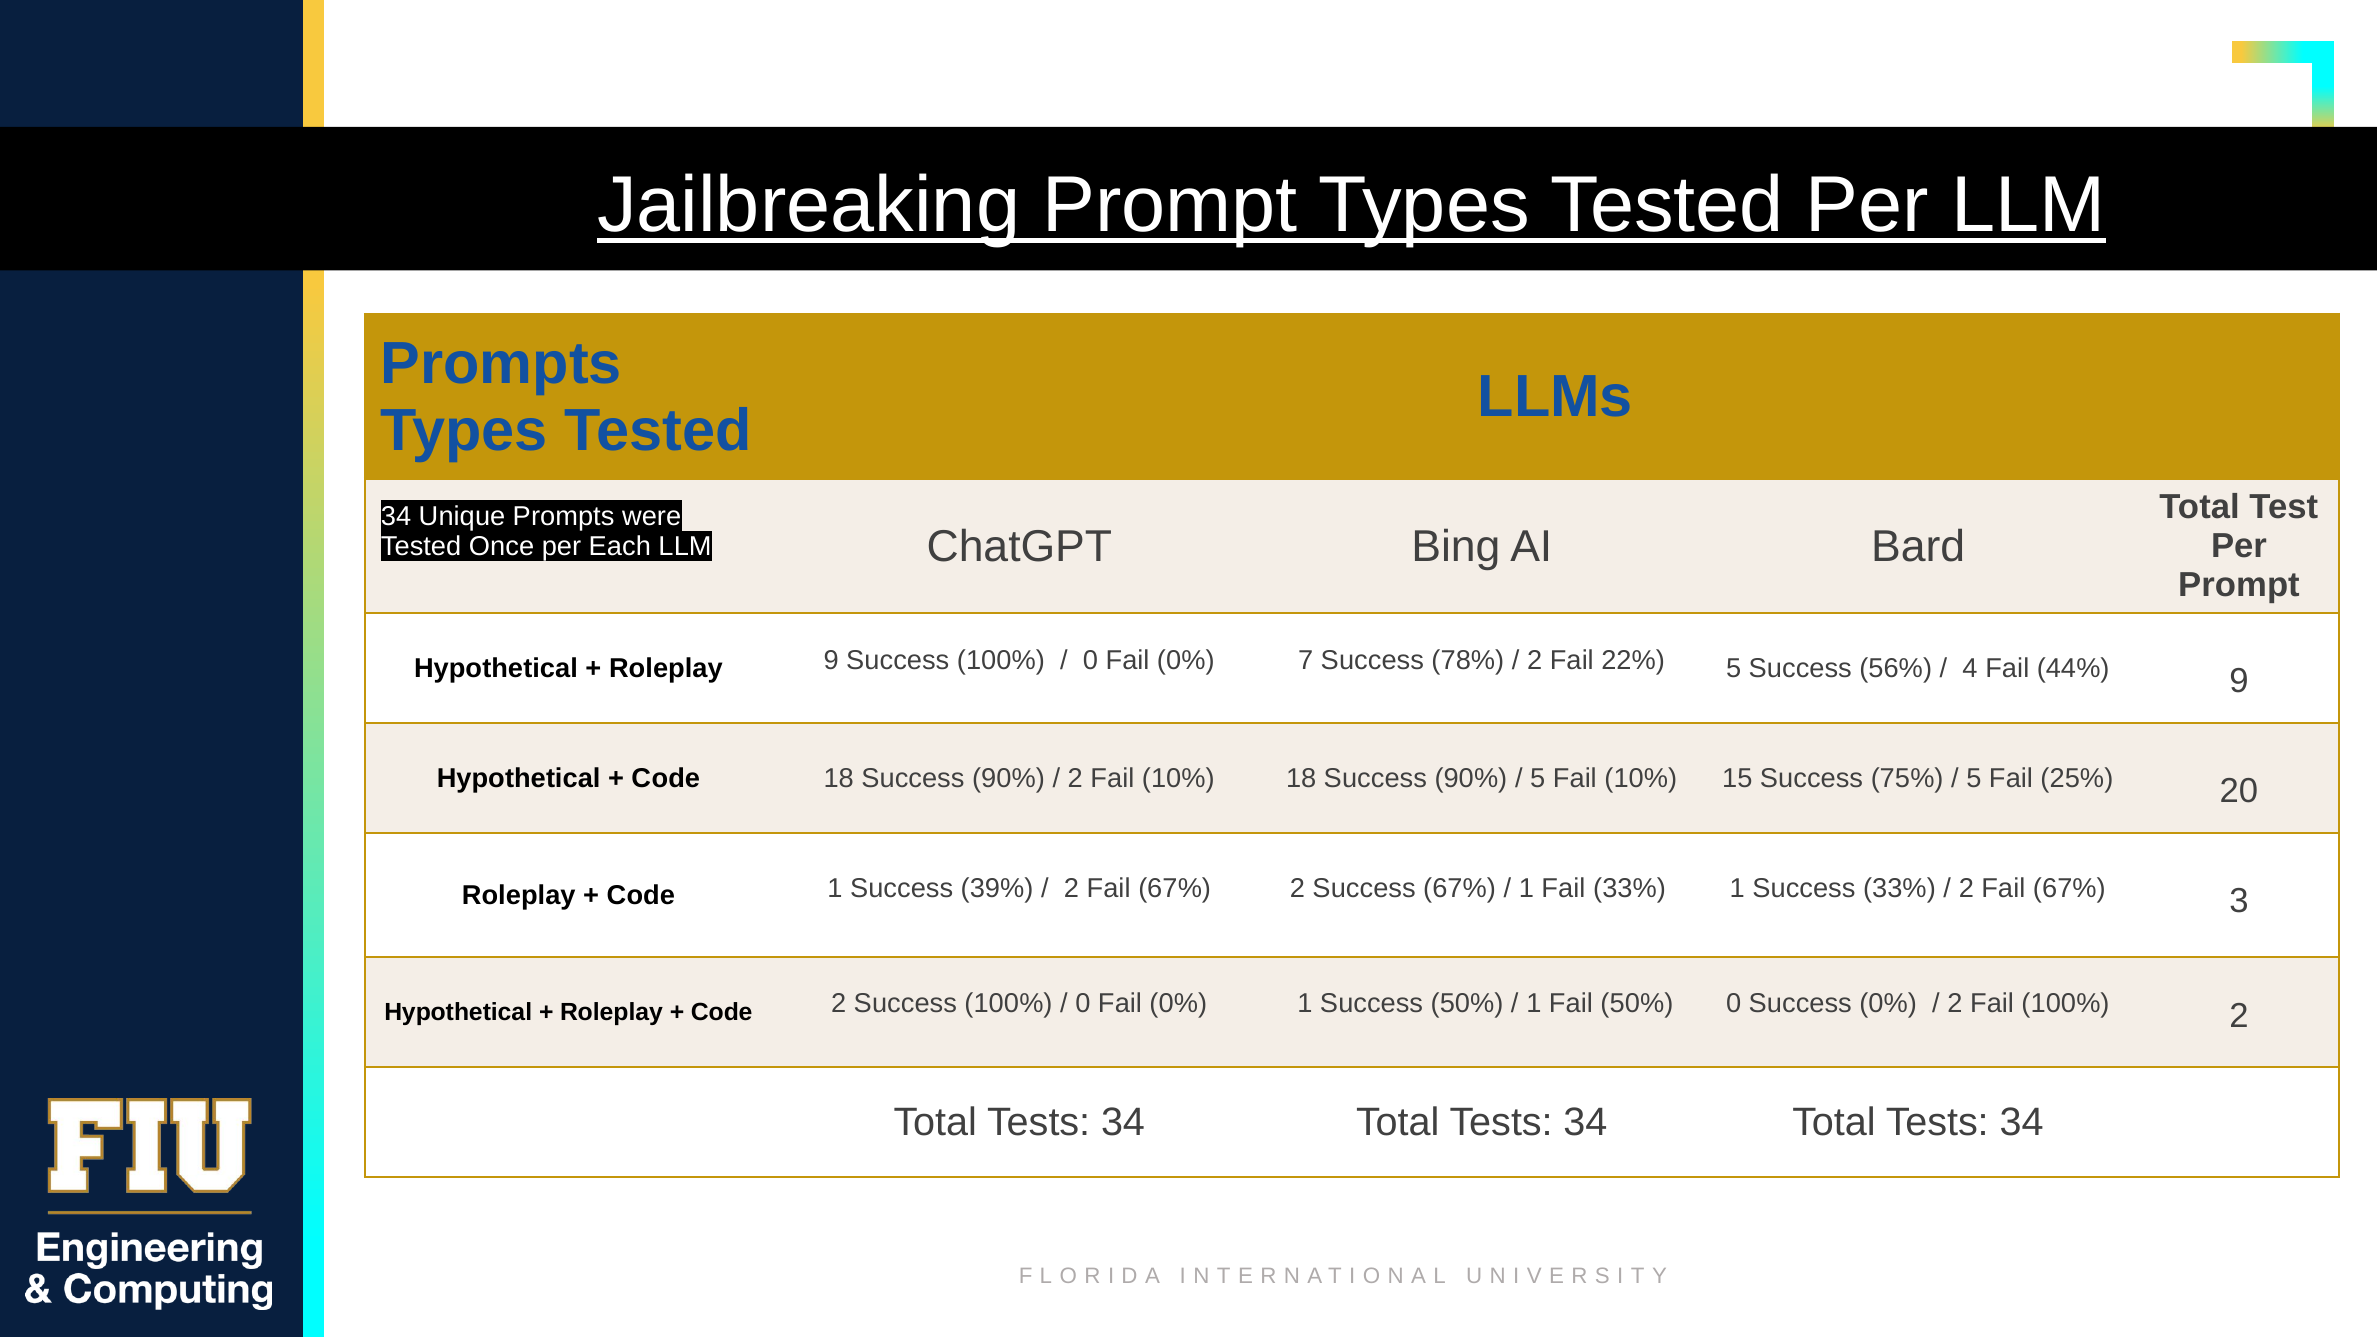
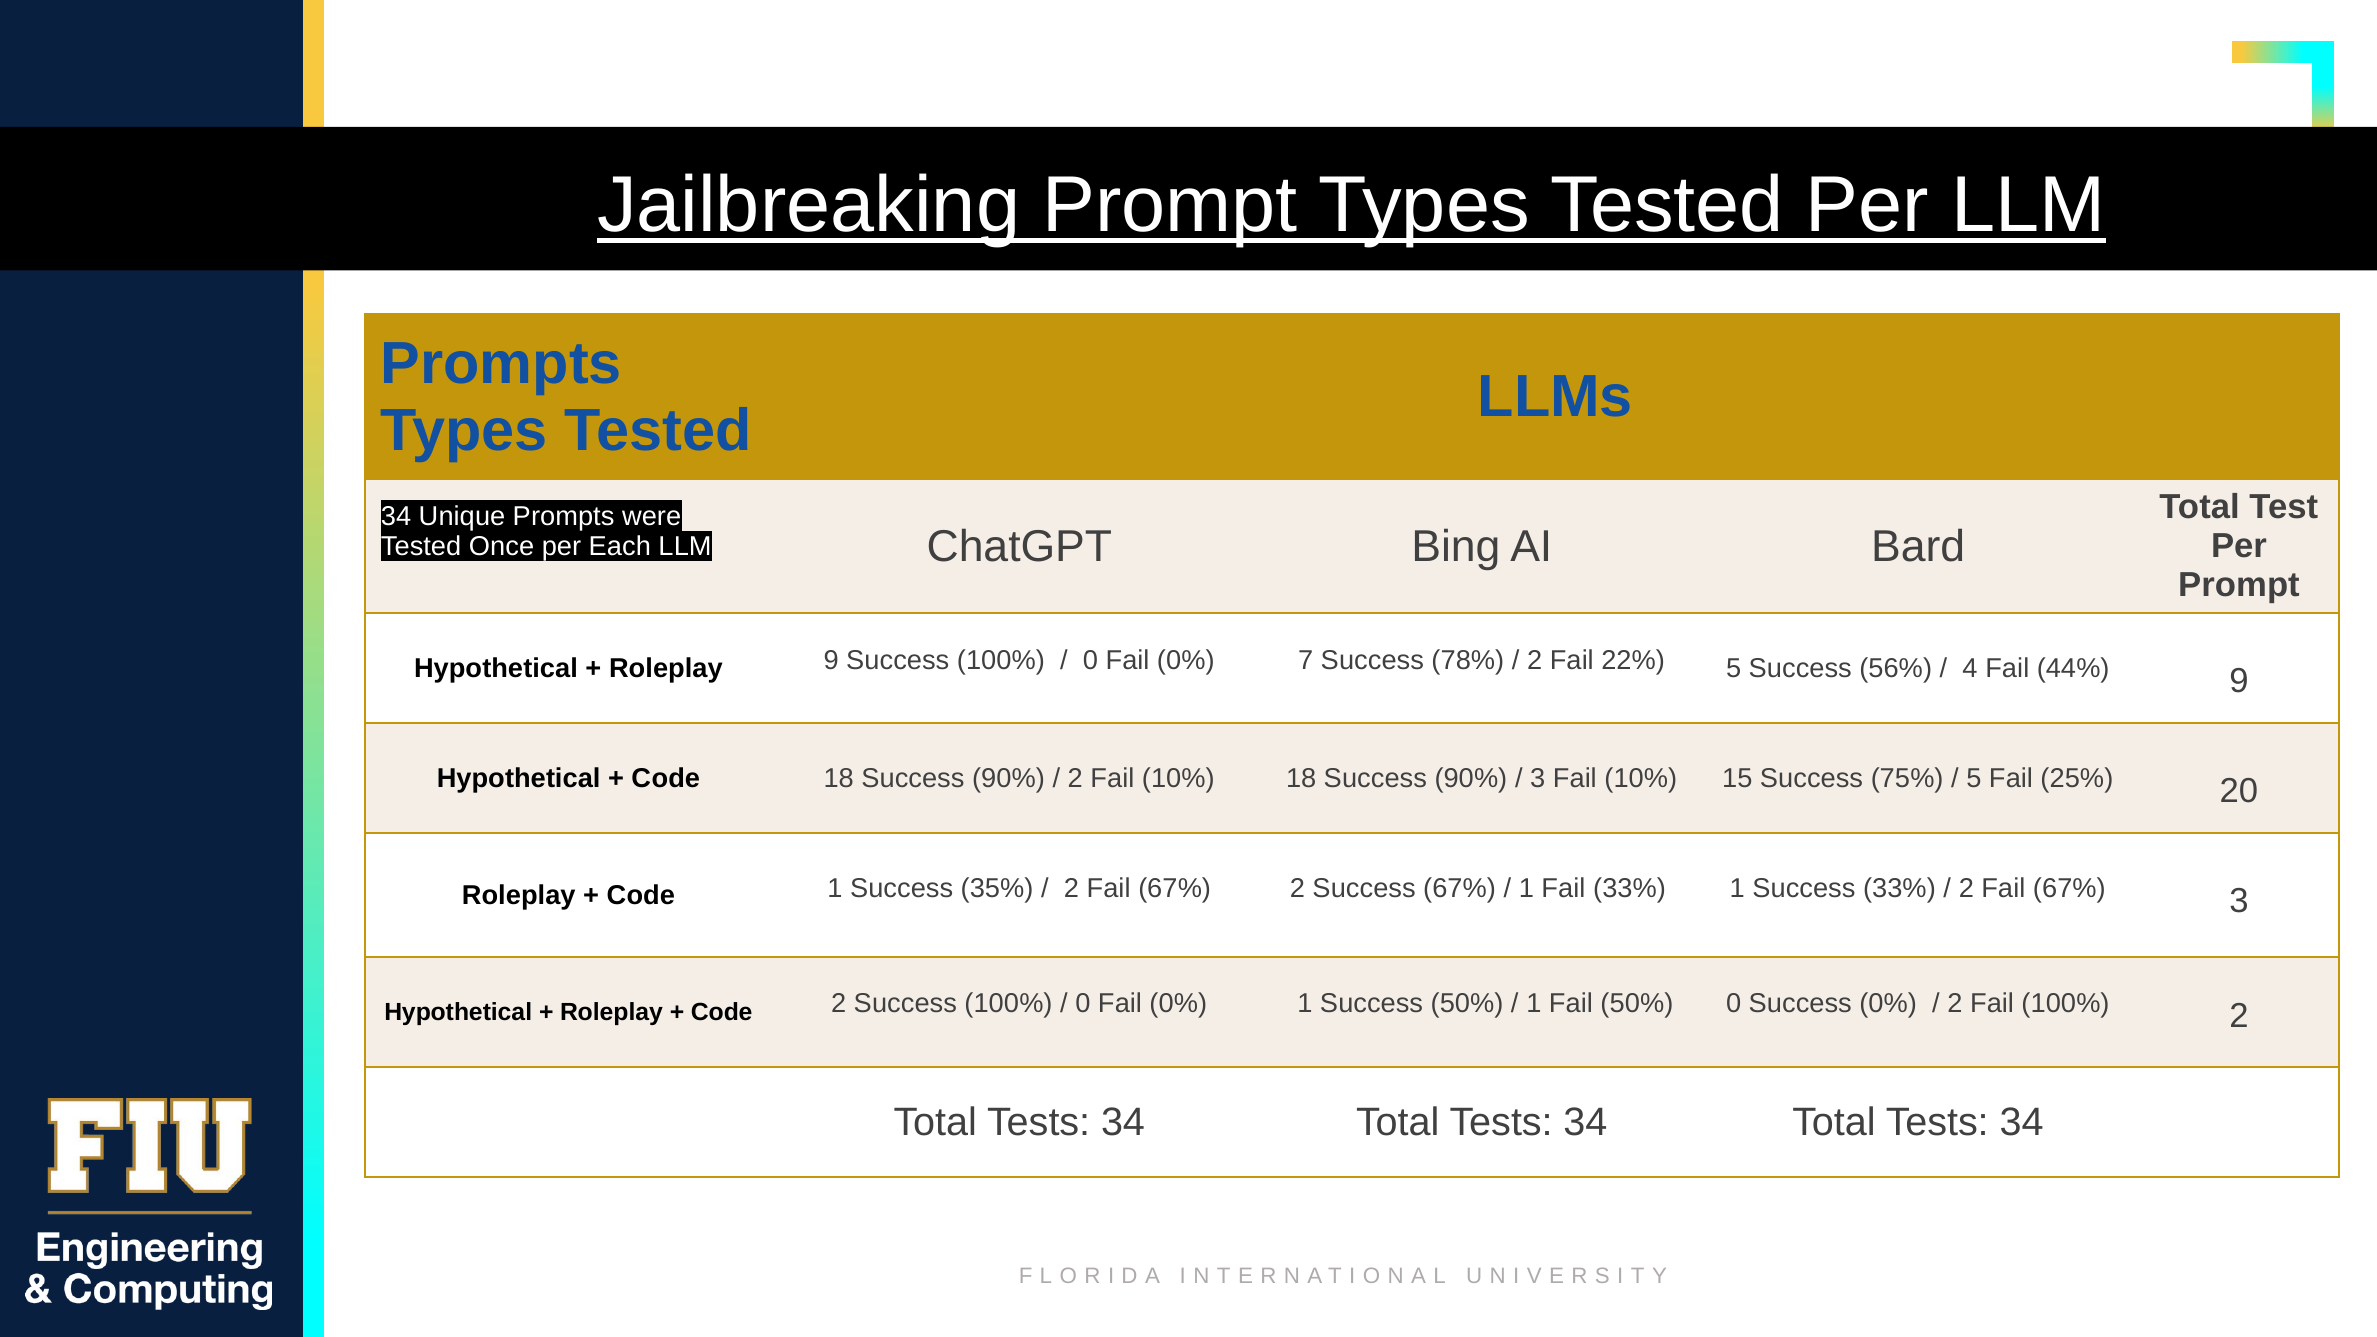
5 at (1538, 778): 5 -> 3
39%: 39% -> 35%
